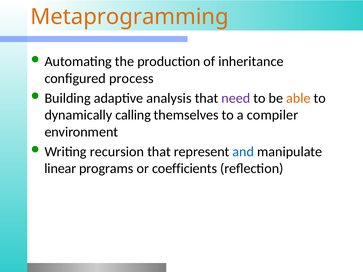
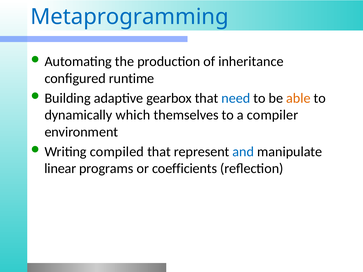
Metaprogramming colour: orange -> blue
process: process -> runtime
analysis: analysis -> gearbox
need colour: purple -> blue
calling: calling -> which
recursion: recursion -> compiled
